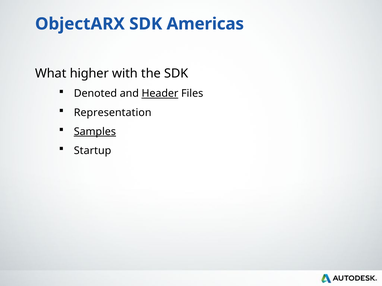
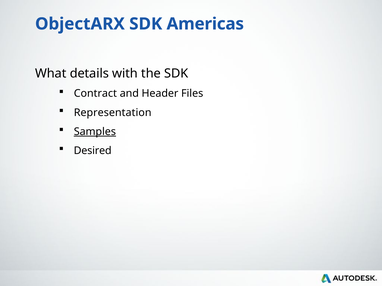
higher: higher -> details
Denoted: Denoted -> Contract
Header underline: present -> none
Startup: Startup -> Desired
